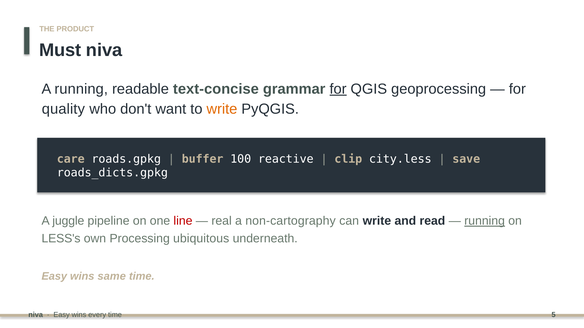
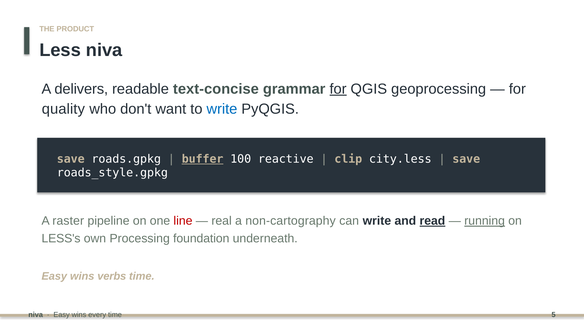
Must: Must -> Less
A running: running -> delivers
write at (222, 109) colour: orange -> blue
care at (71, 159): care -> save
buffer underline: none -> present
roads_dicts.gpkg: roads_dicts.gpkg -> roads_style.gpkg
juggle: juggle -> raster
read underline: none -> present
ubiquitous: ubiquitous -> foundation
same: same -> verbs
